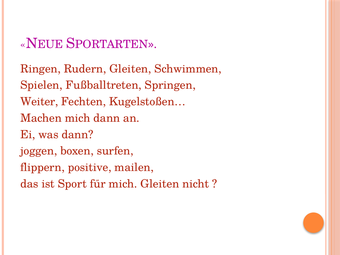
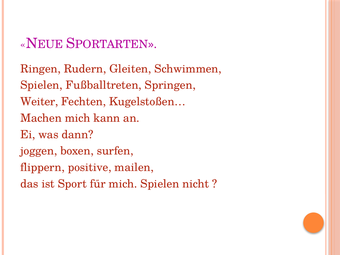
mich dann: dann -> kann
mich Gleiten: Gleiten -> Spielen
